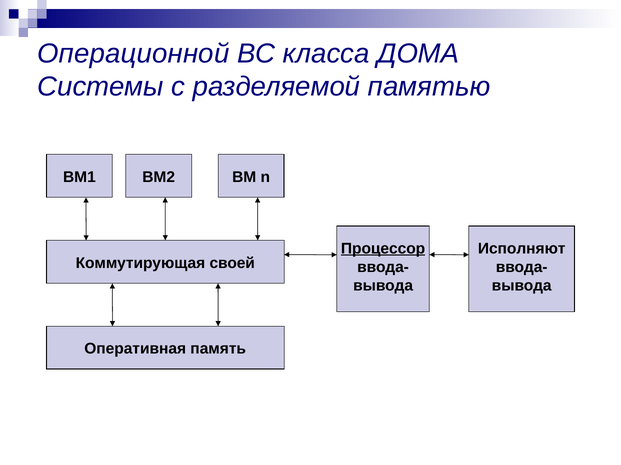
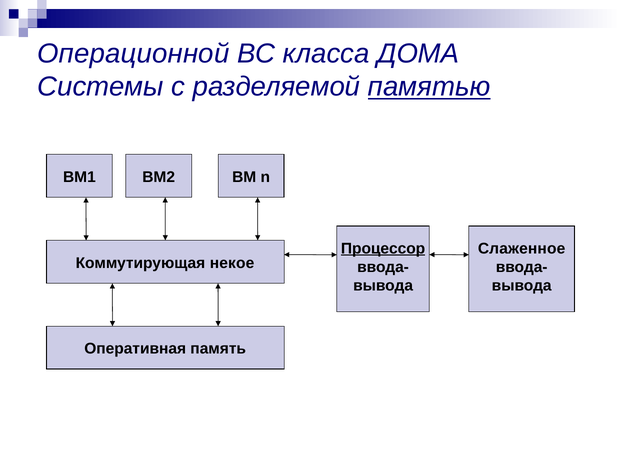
памятью underline: none -> present
Исполняют: Исполняют -> Слаженное
своей: своей -> некое
